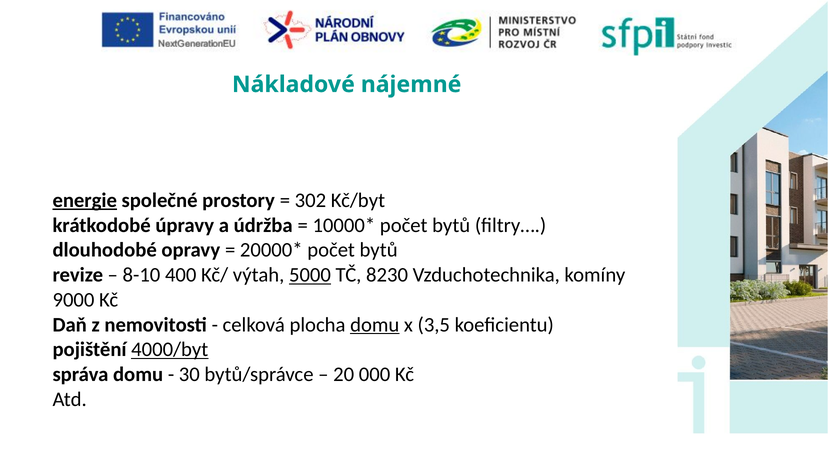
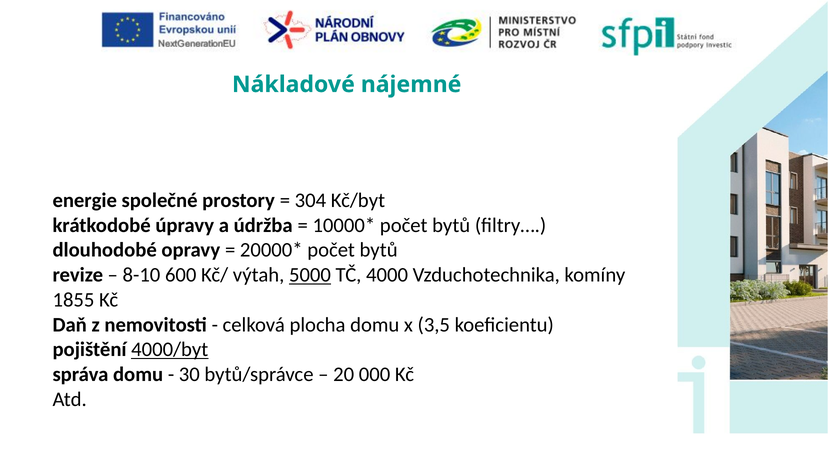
energie underline: present -> none
302: 302 -> 304
400: 400 -> 600
8230: 8230 -> 4000
9000: 9000 -> 1855
domu at (375, 325) underline: present -> none
